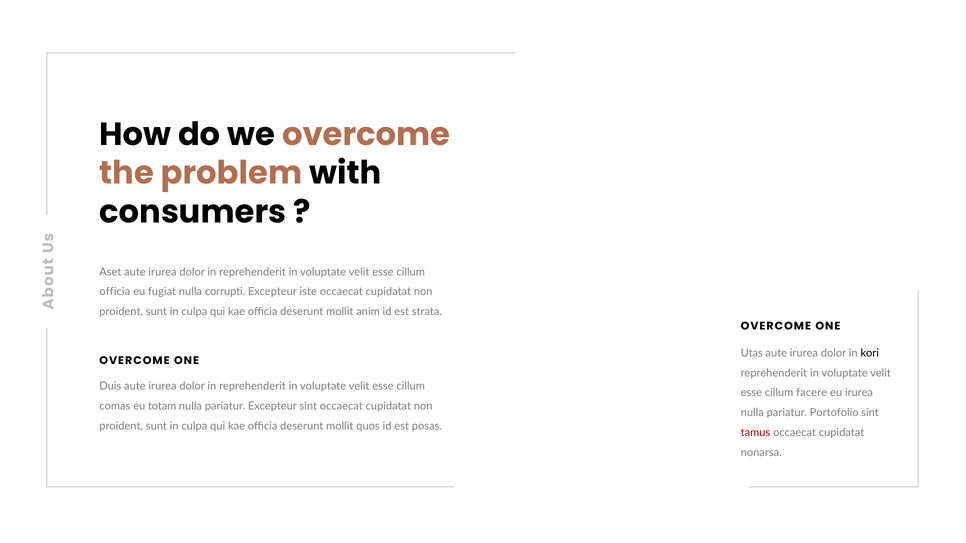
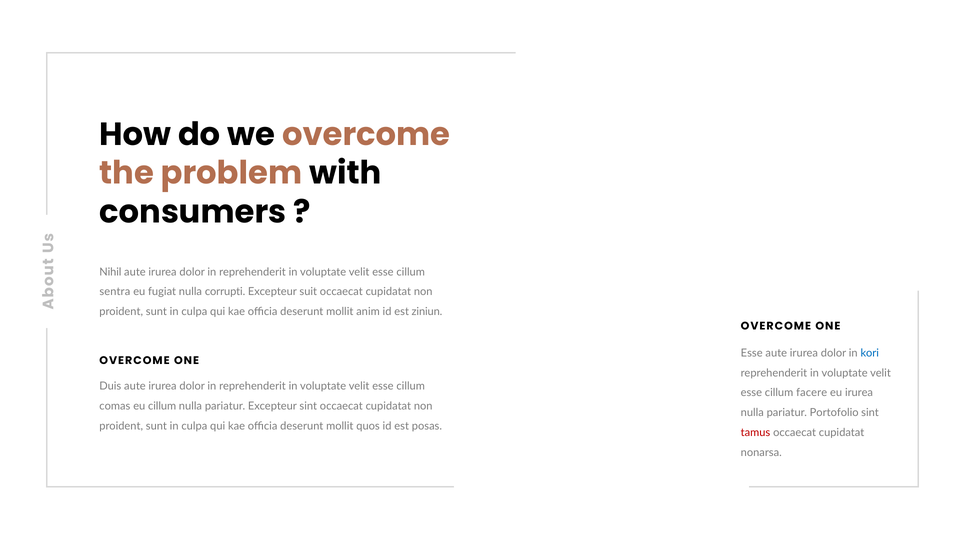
Aset: Aset -> Nihil
officia at (115, 292): officia -> sentra
iste: iste -> suit
strata: strata -> ziniun
Utas at (752, 353): Utas -> Esse
kori colour: black -> blue
eu totam: totam -> cillum
